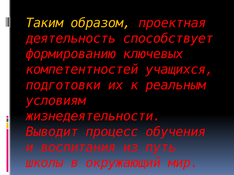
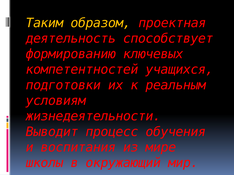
путь: путь -> мире
